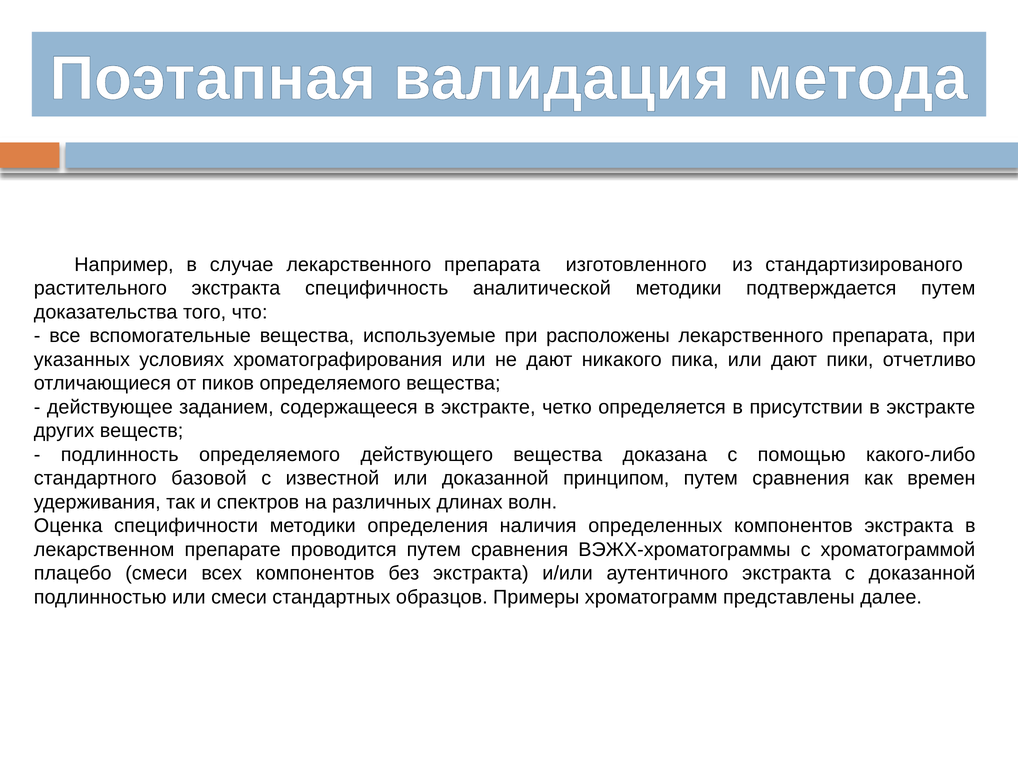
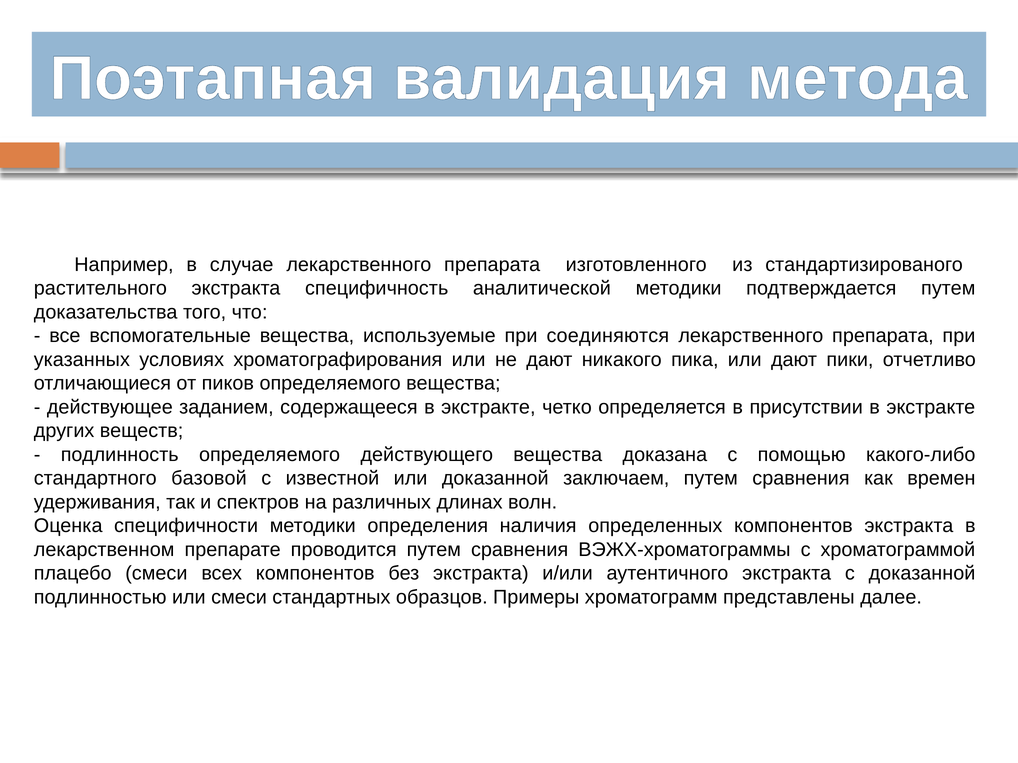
расположены: расположены -> соединяются
принципом: принципом -> заключаем
